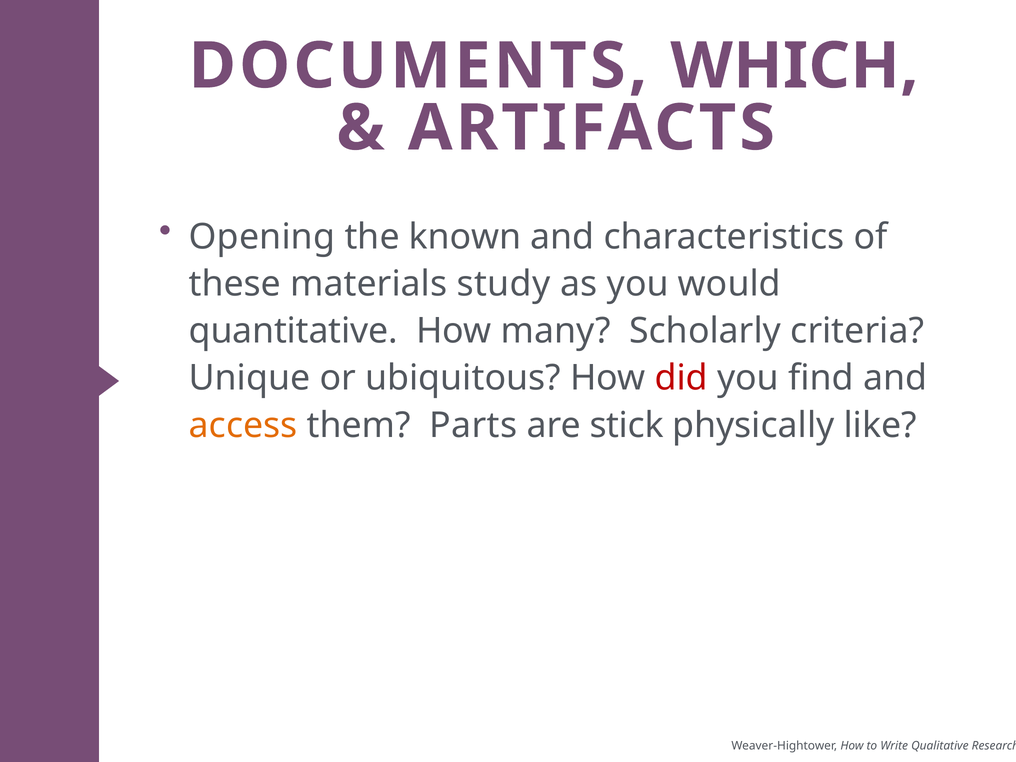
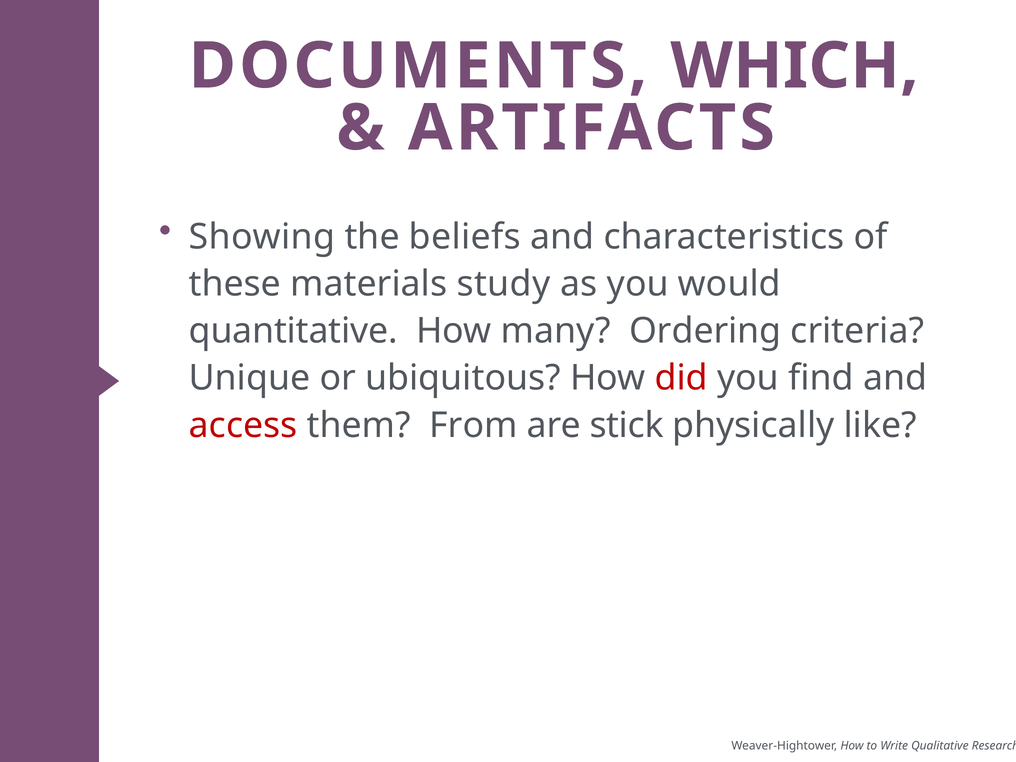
Opening: Opening -> Showing
known: known -> beliefs
Scholarly: Scholarly -> Ordering
access colour: orange -> red
Parts: Parts -> From
